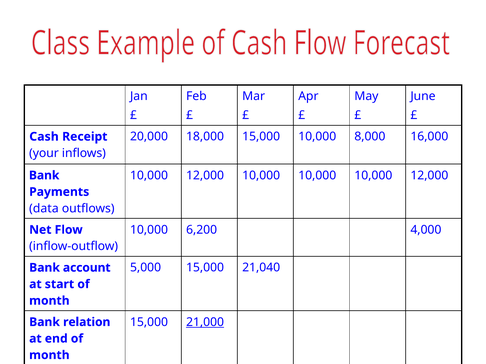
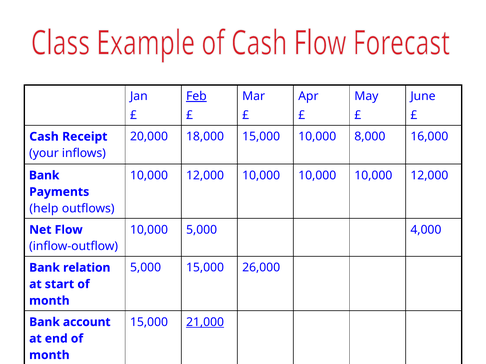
Feb underline: none -> present
data: data -> help
10,000 6,200: 6,200 -> 5,000
21,040: 21,040 -> 26,000
account: account -> relation
relation: relation -> account
